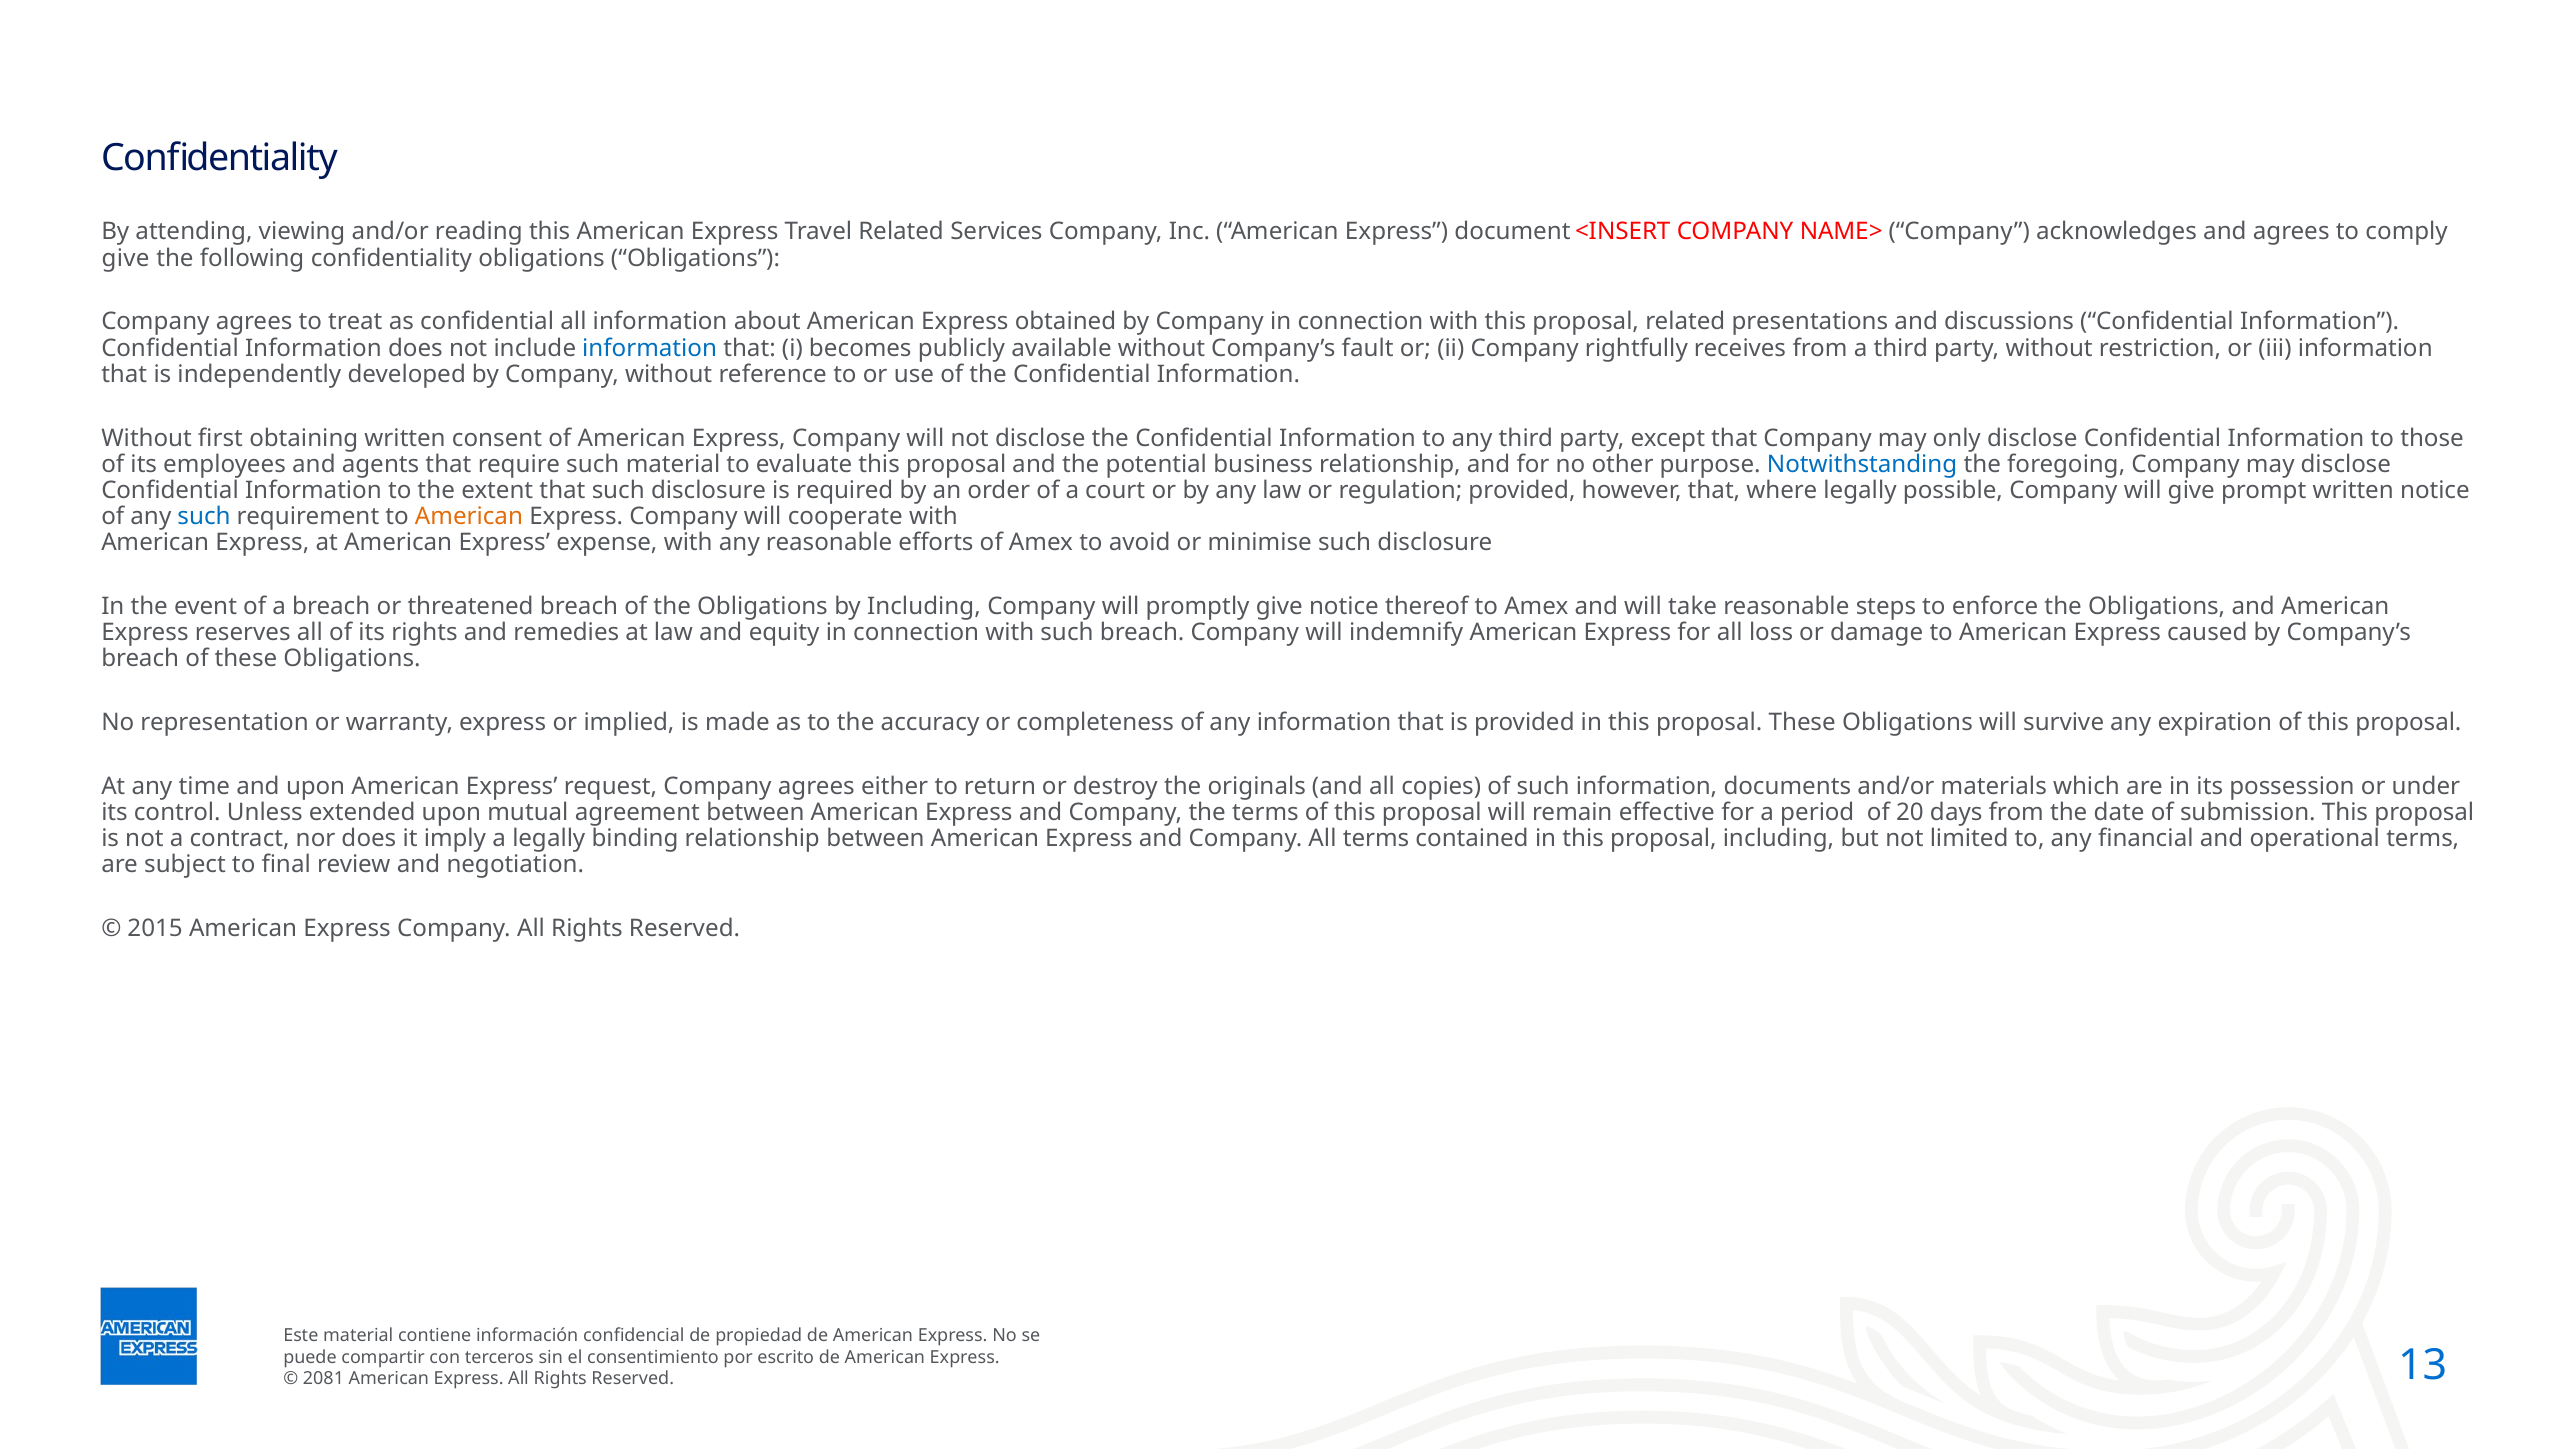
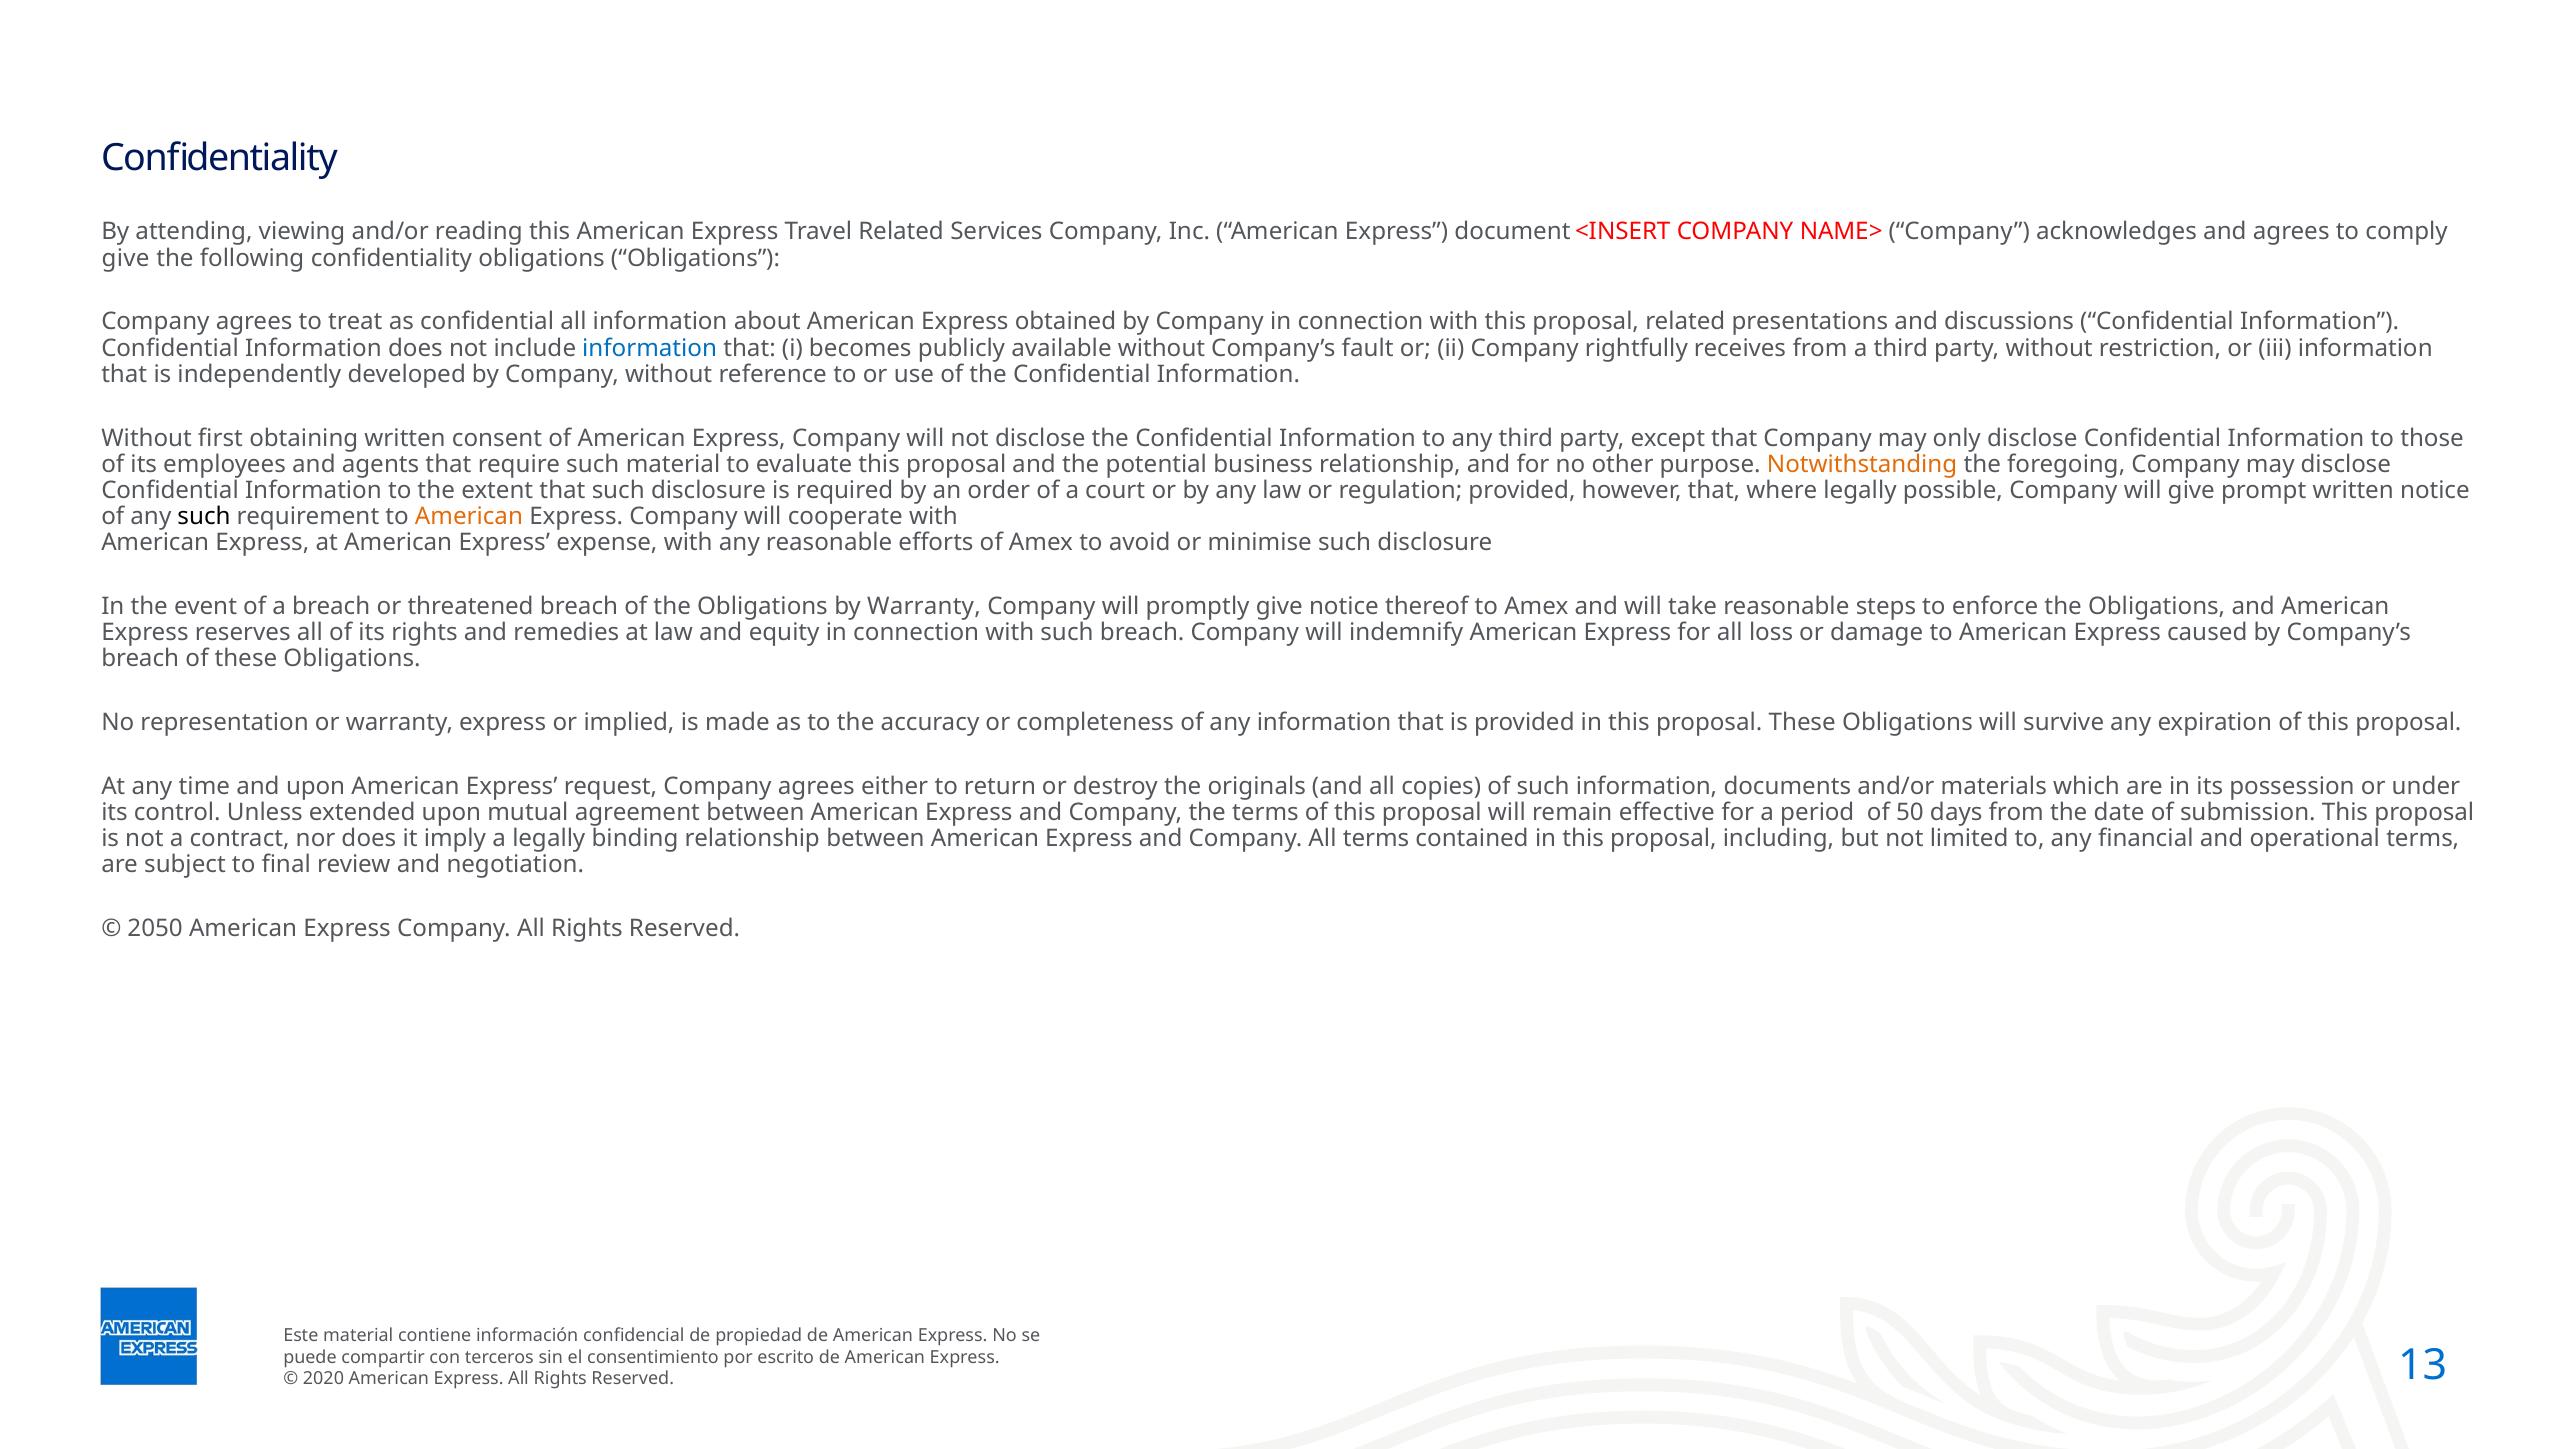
Notwithstanding colour: blue -> orange
such at (204, 517) colour: blue -> black
by Including: Including -> Warranty
20: 20 -> 50
2015: 2015 -> 2050
2081: 2081 -> 2020
